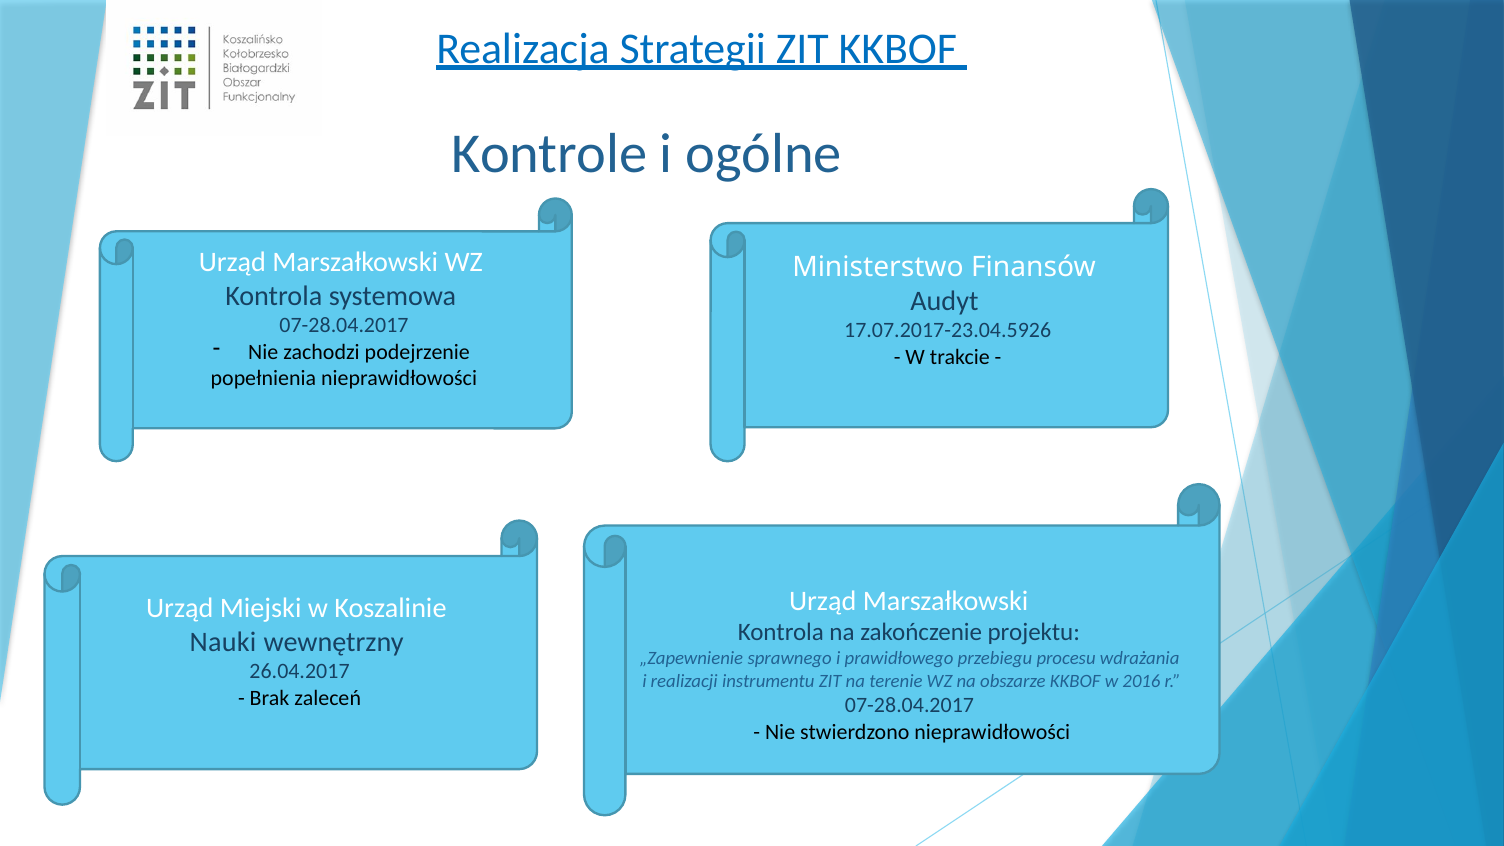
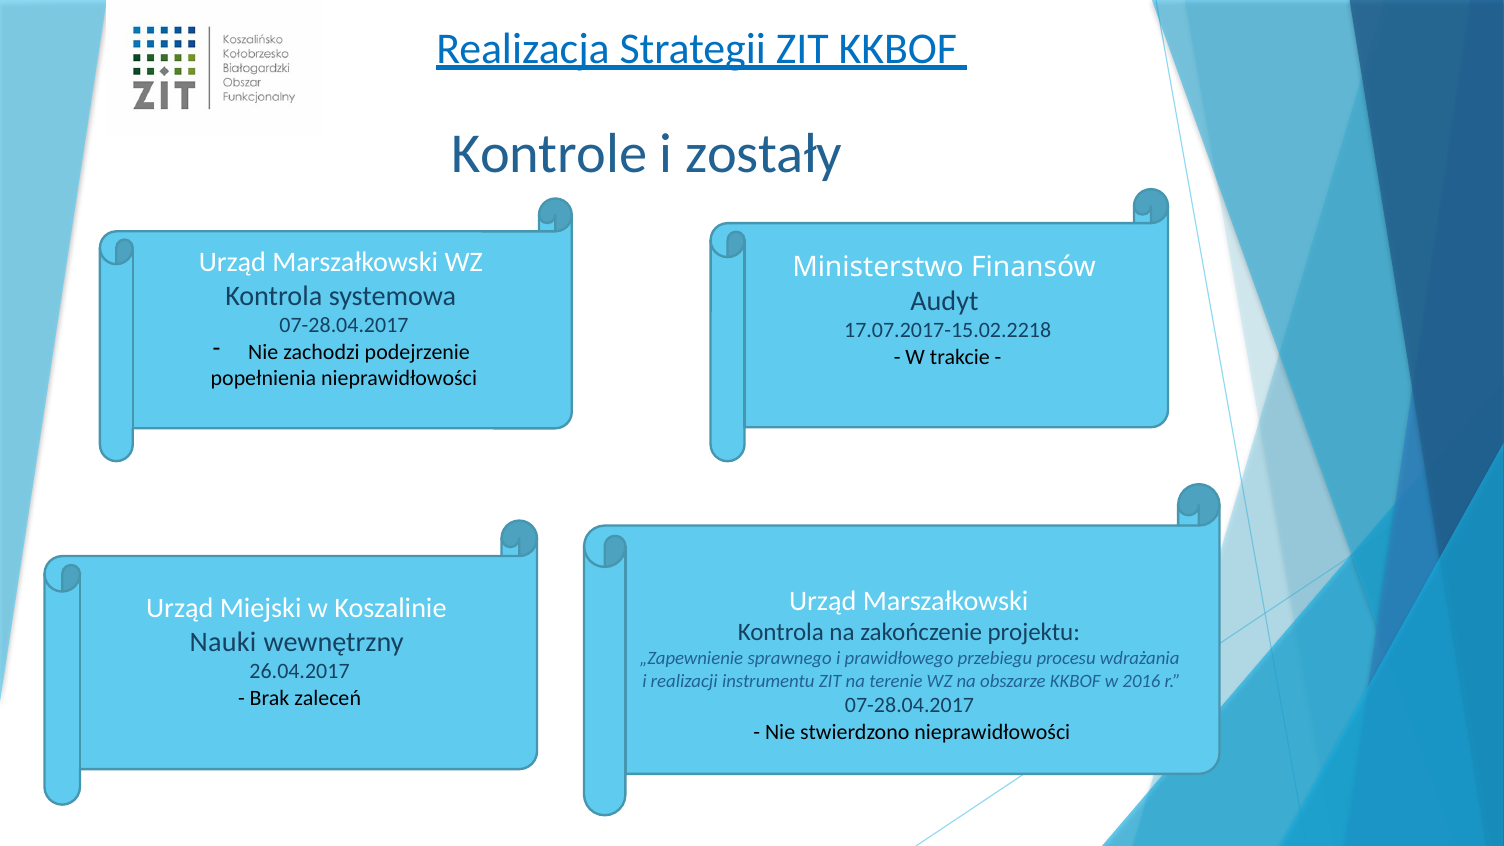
ogólne: ogólne -> zostały
17.07.2017-23.04.5926: 17.07.2017-23.04.5926 -> 17.07.2017-15.02.2218
